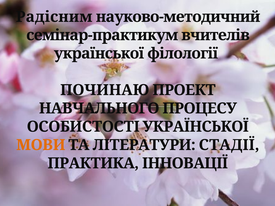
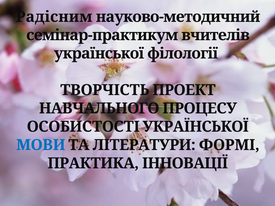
ПОЧИНАЮ: ПОЧИНАЮ -> ТВОРЧІСТЬ
МОВИ colour: orange -> blue
СТАДІЇ: СТАДІЇ -> ФОРМІ
